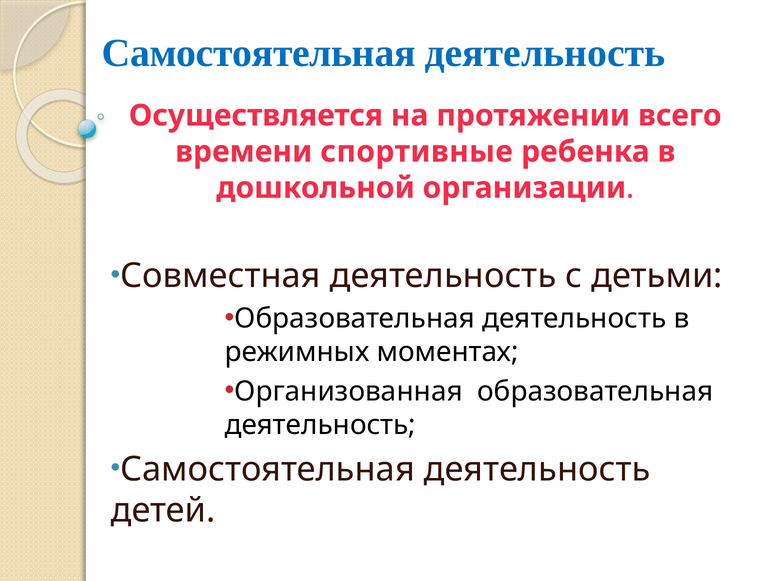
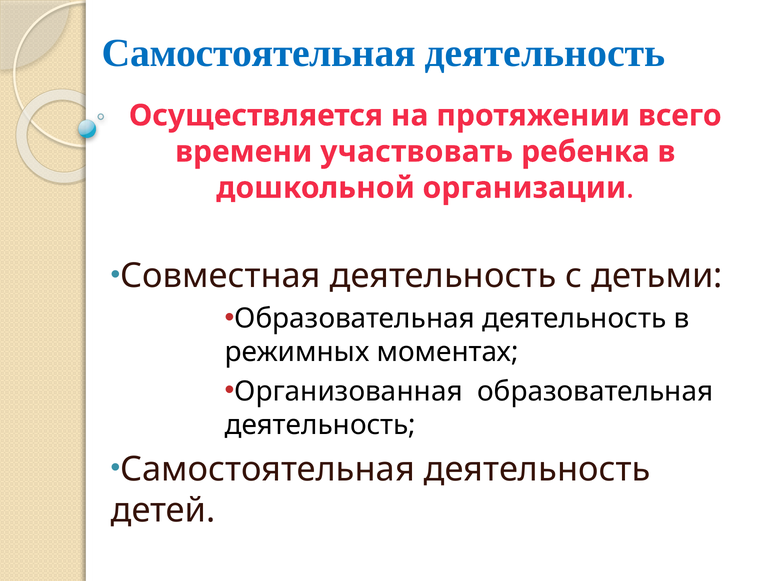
спортивные: спортивные -> участвовать
